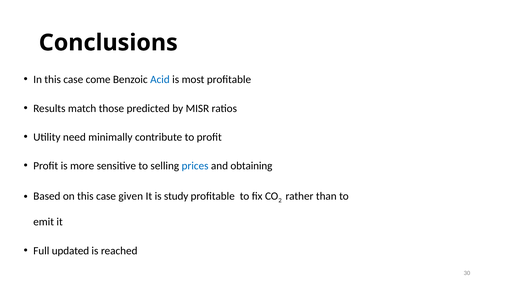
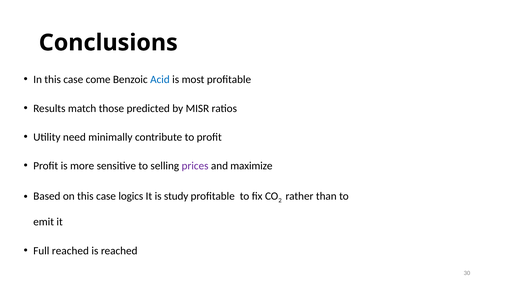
prices colour: blue -> purple
obtaining: obtaining -> maximize
given: given -> logics
Full updated: updated -> reached
